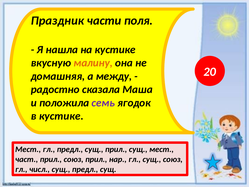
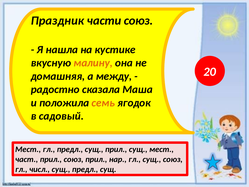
части поля: поля -> союз
семь colour: purple -> orange
в кустике: кустике -> садовый
